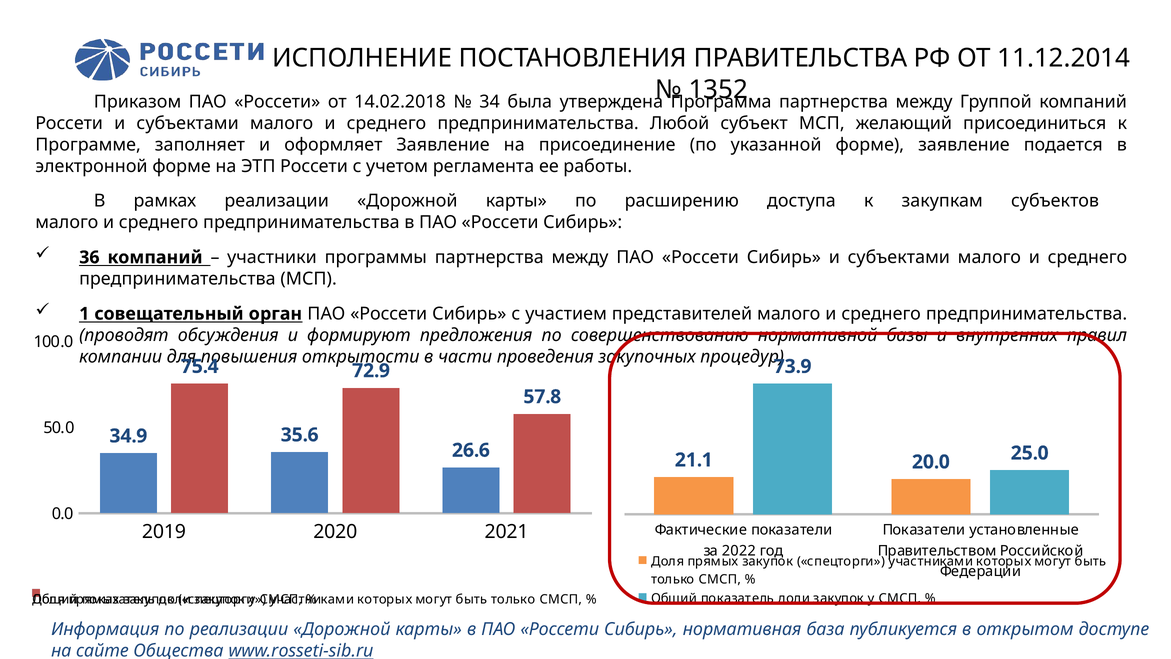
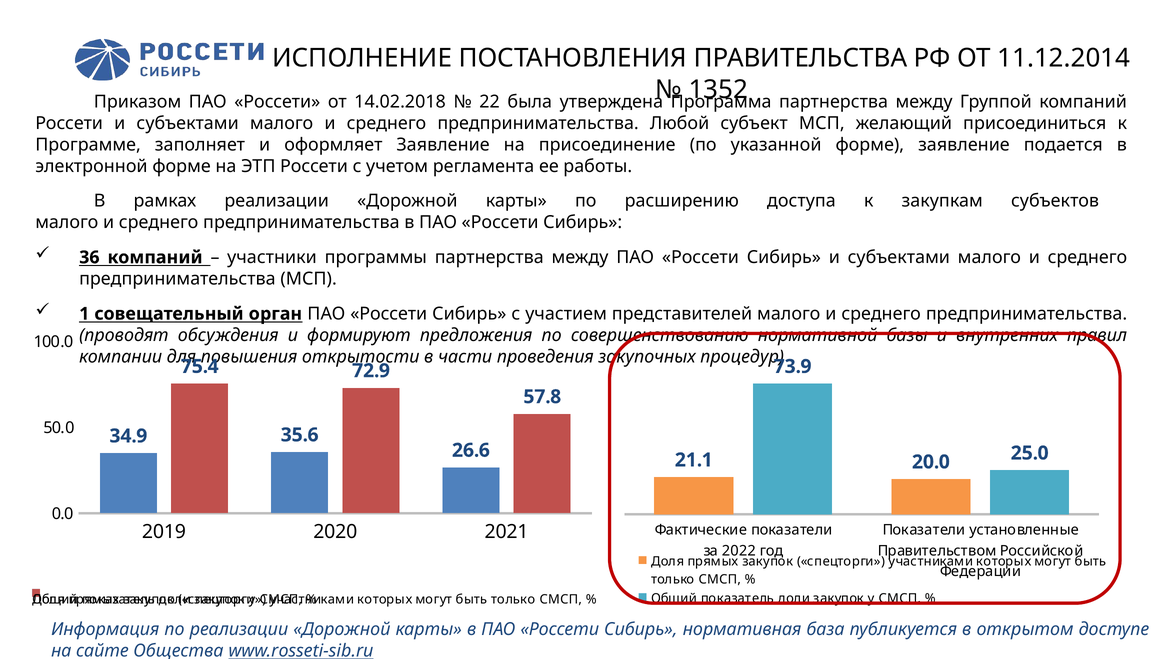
34: 34 -> 22
